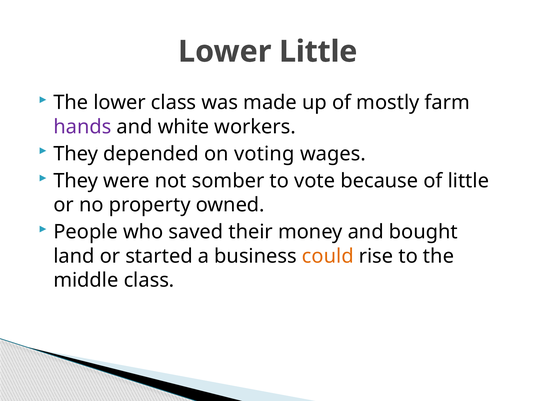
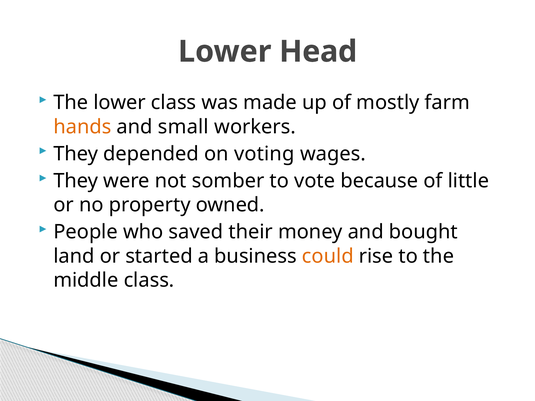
Lower Little: Little -> Head
hands colour: purple -> orange
white: white -> small
